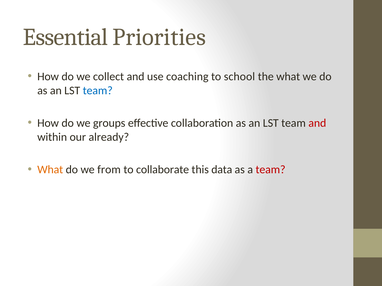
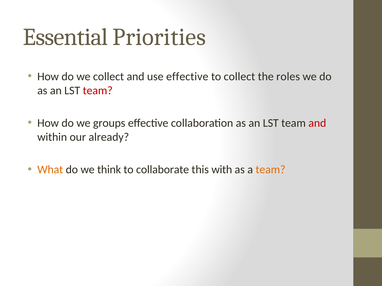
use coaching: coaching -> effective
to school: school -> collect
the what: what -> roles
team at (98, 91) colour: blue -> red
from: from -> think
data: data -> with
team at (271, 170) colour: red -> orange
